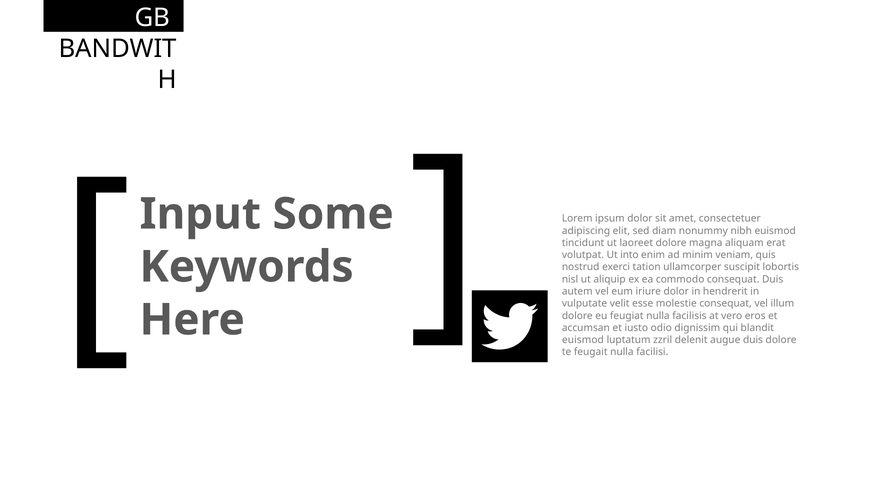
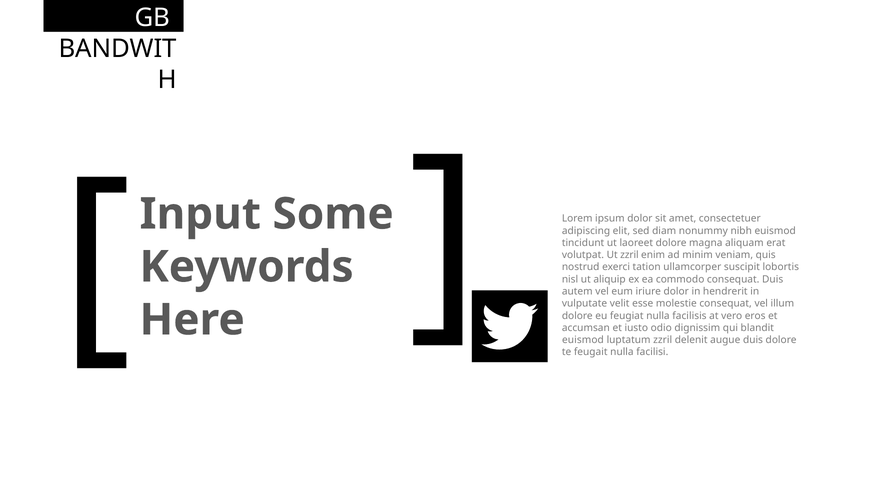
Ut into: into -> zzril
